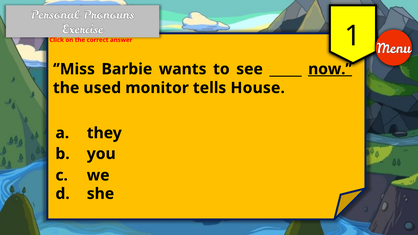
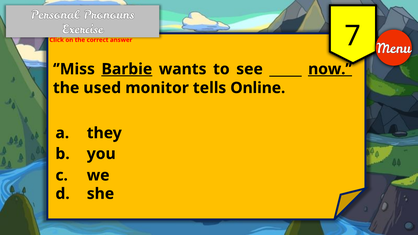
1: 1 -> 7
Barbie underline: none -> present
House: House -> Online
